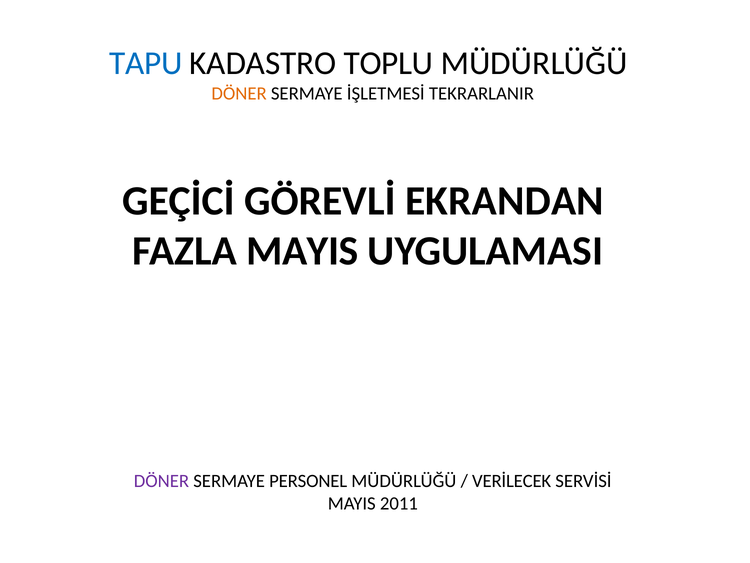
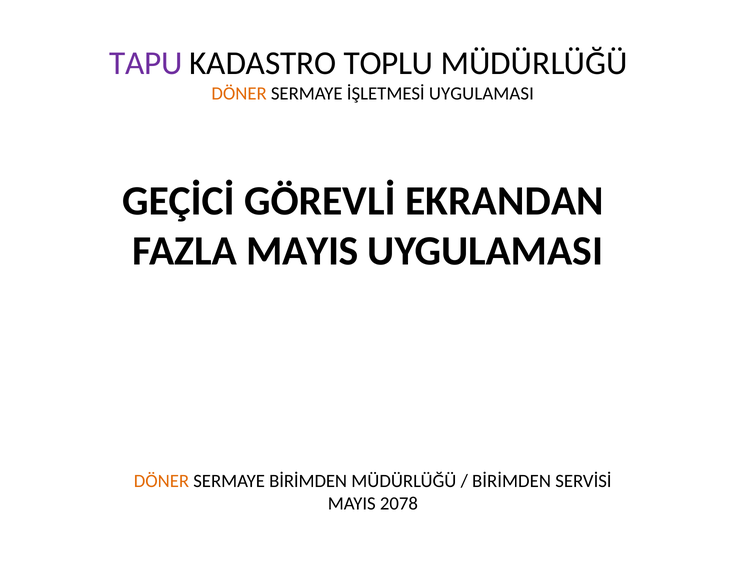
TAPU colour: blue -> purple
İŞLETMESİ TEKRARLANIR: TEKRARLANIR -> UYGULAMASI
DÖNER at (161, 481) colour: purple -> orange
SERMAYE PERSONEL: PERSONEL -> BİRİMDEN
VERİLECEK at (512, 481): VERİLECEK -> BİRİMDEN
2011: 2011 -> 2078
